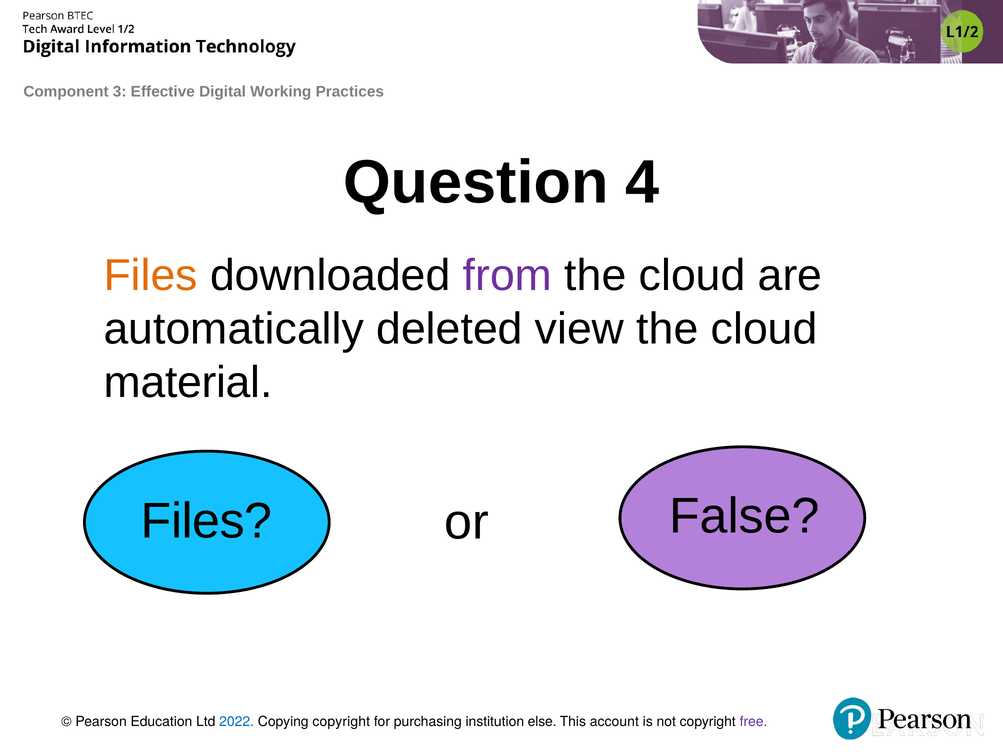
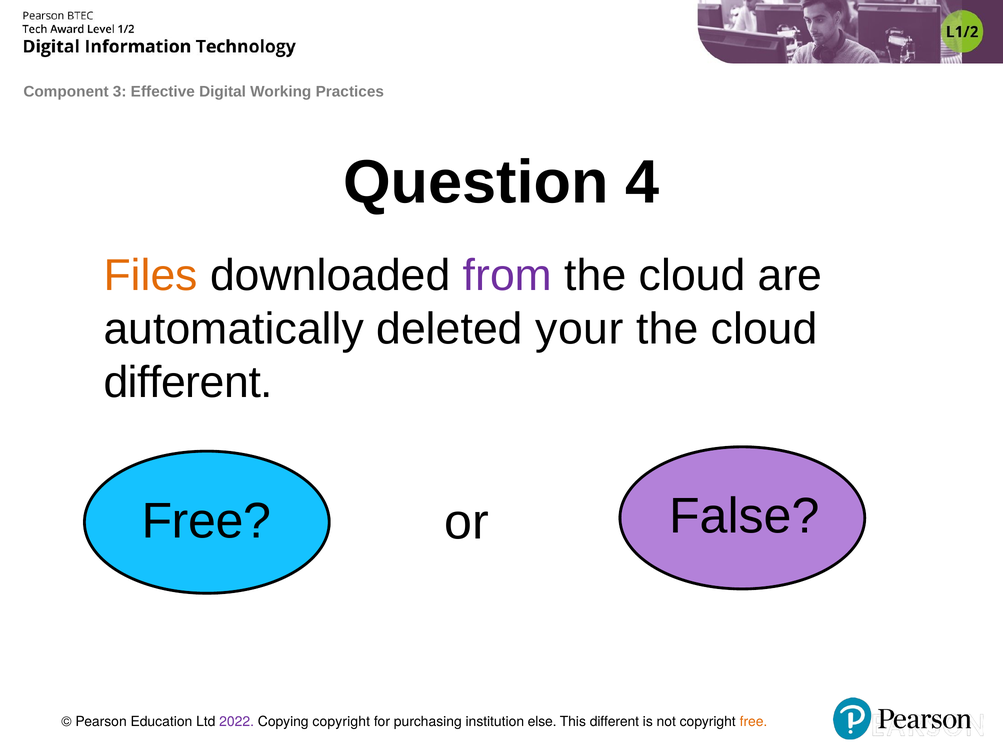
view: view -> your
material at (188, 383): material -> different
Files at (207, 521): Files -> Free
2022 colour: blue -> purple
This account: account -> different
free at (754, 722) colour: purple -> orange
